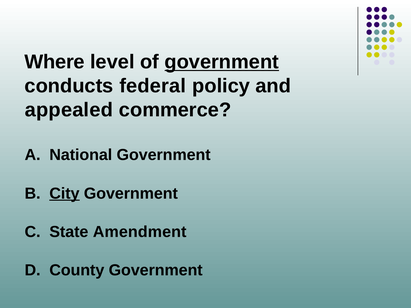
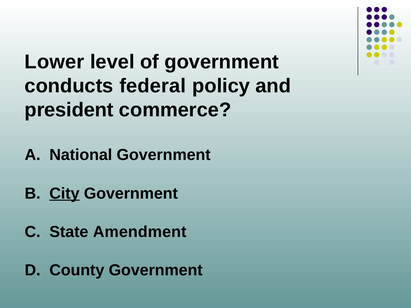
Where: Where -> Lower
government at (222, 62) underline: present -> none
appealed: appealed -> president
